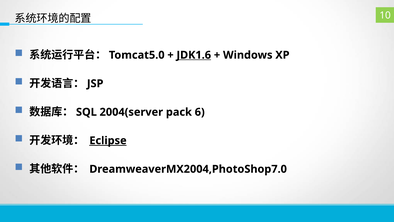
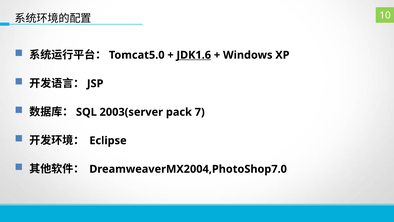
2004(server: 2004(server -> 2003(server
6: 6 -> 7
Eclipse underline: present -> none
